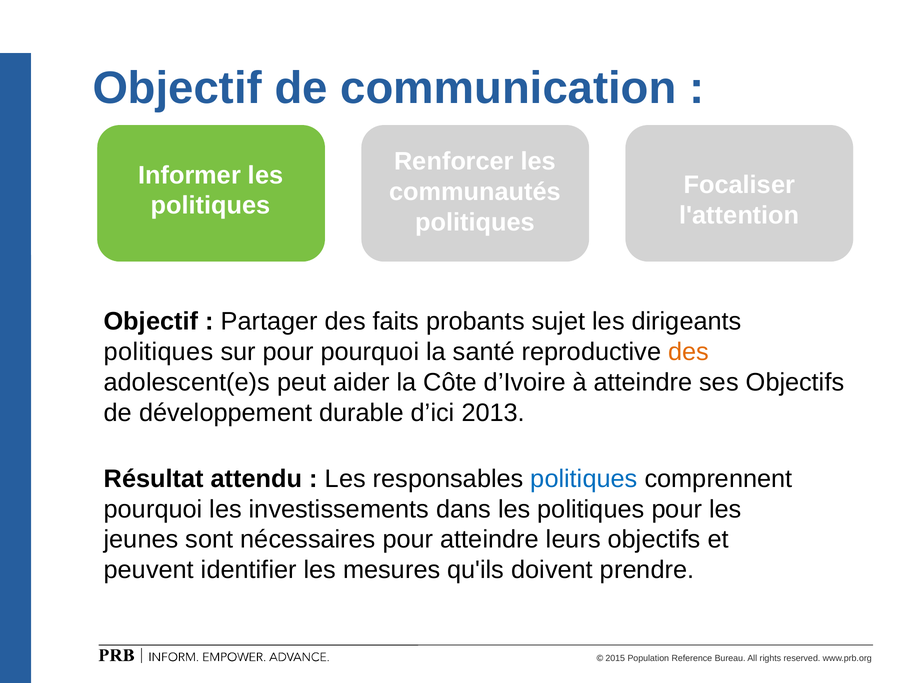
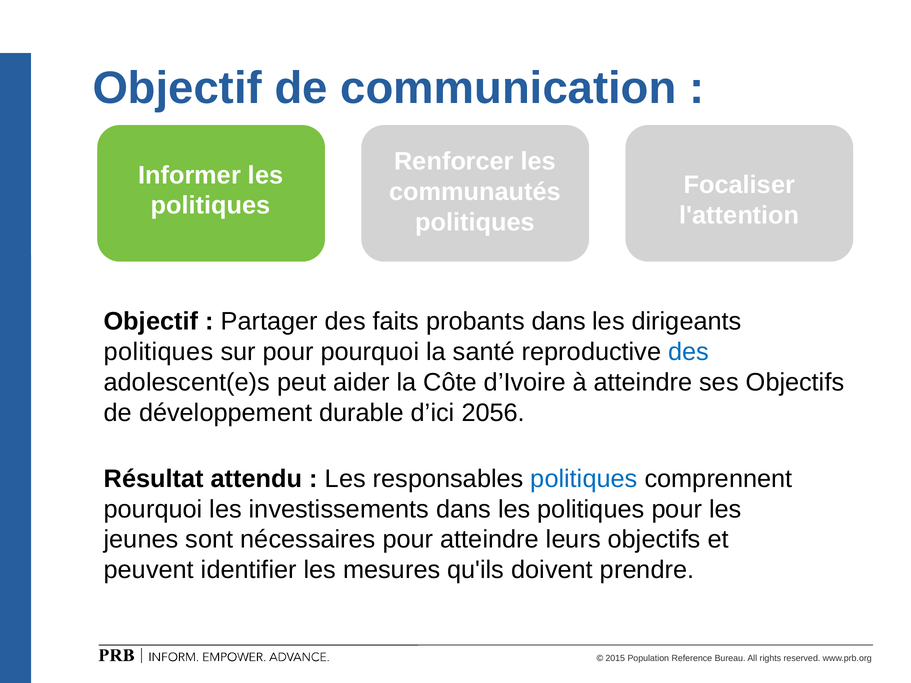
probants sujet: sujet -> dans
des at (689, 352) colour: orange -> blue
2013: 2013 -> 2056
